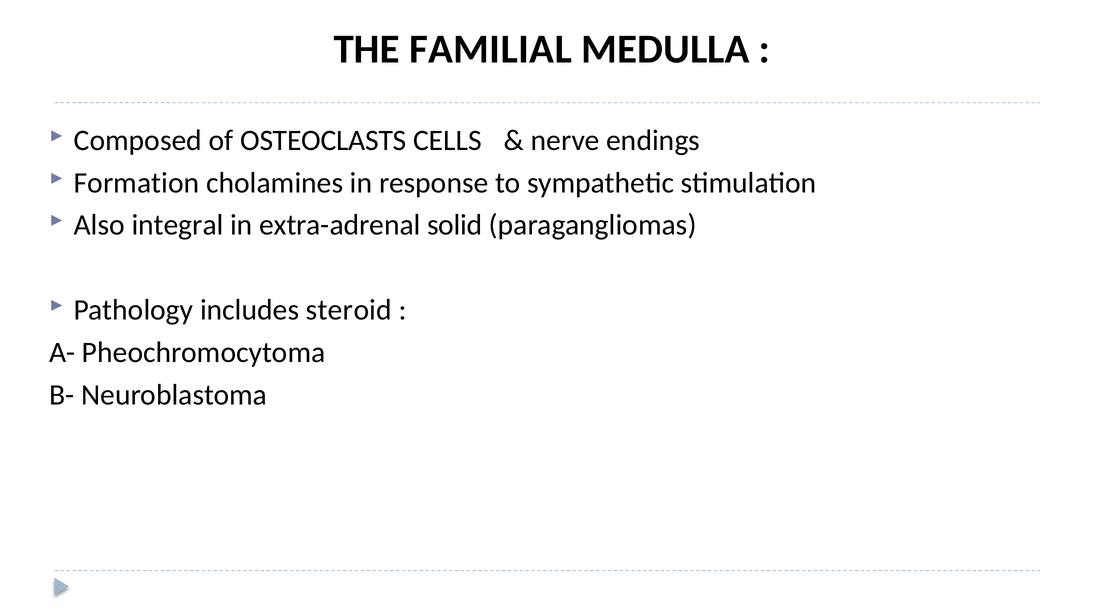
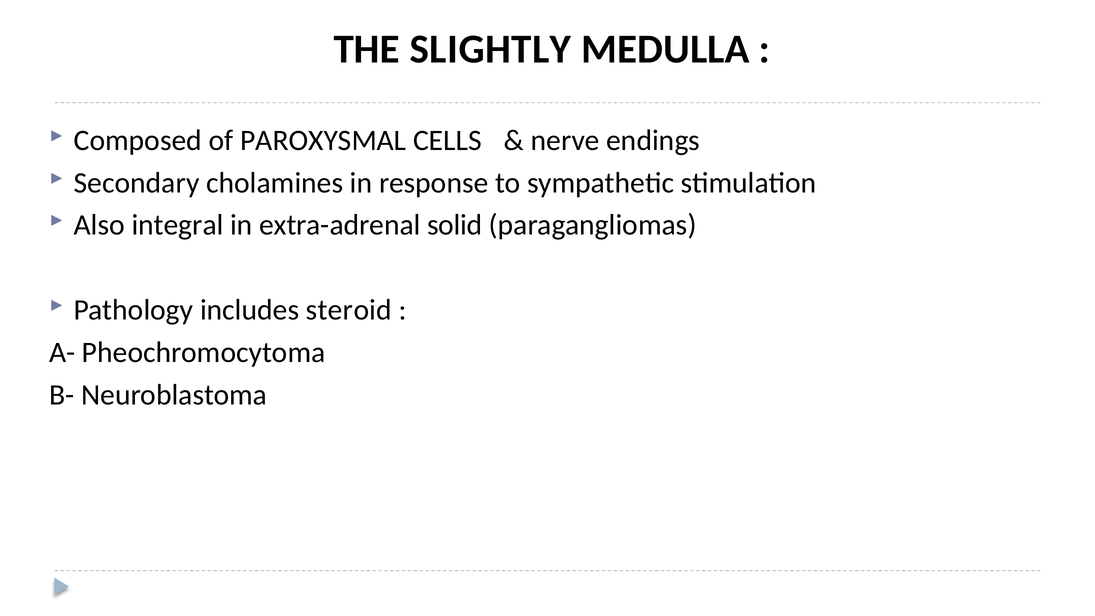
FAMILIAL: FAMILIAL -> SLIGHTLY
OSTEOCLASTS: OSTEOCLASTS -> PAROXYSMAL
Formation: Formation -> Secondary
